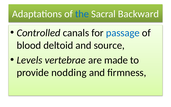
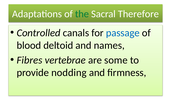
the colour: blue -> green
Backward: Backward -> Therefore
source: source -> names
Levels: Levels -> Fibres
made: made -> some
